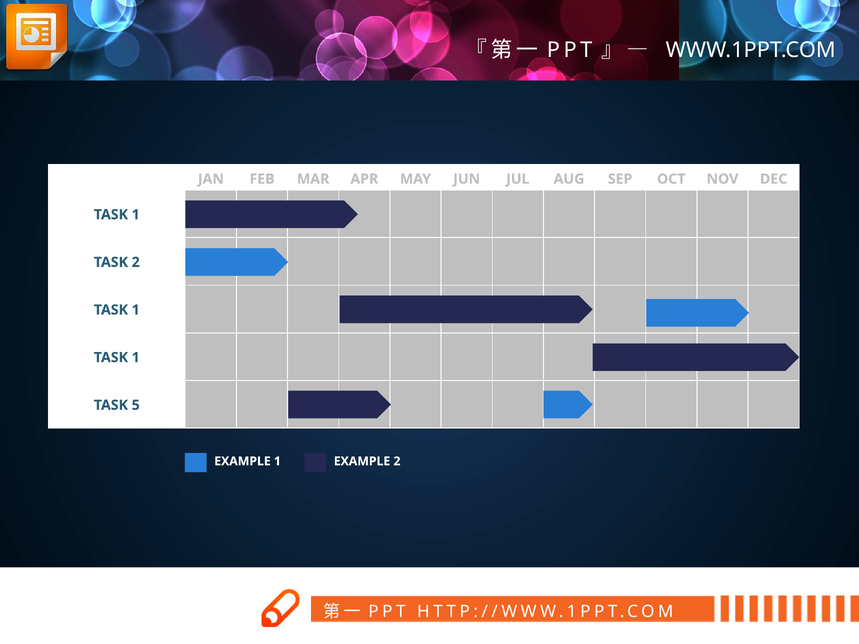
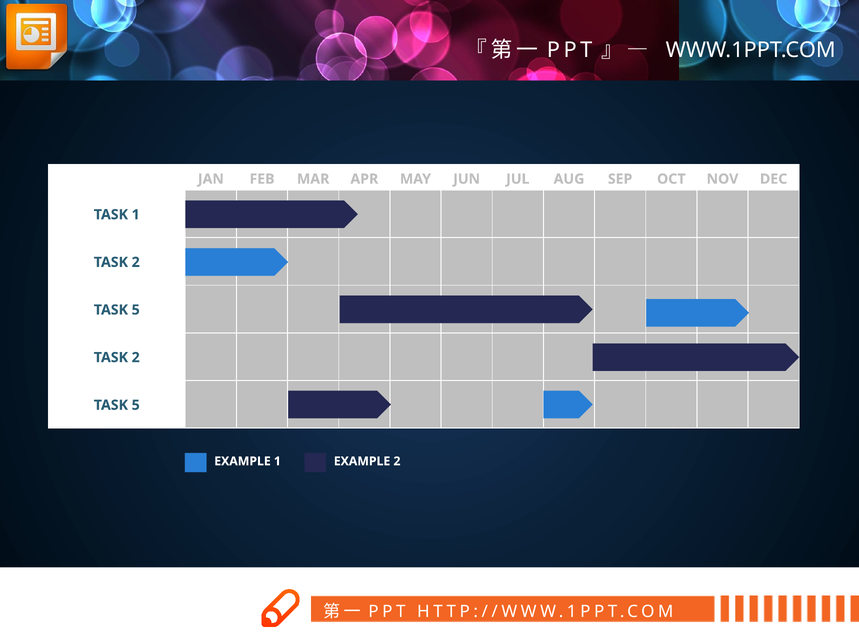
1 at (136, 310): 1 -> 5
1 at (136, 358): 1 -> 2
